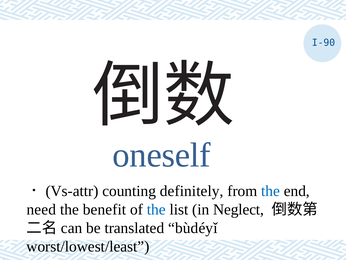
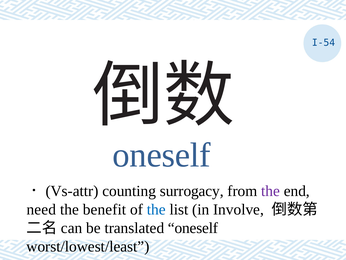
I-90: I-90 -> I-54
definitely: definitely -> surrogacy
the at (271, 191) colour: blue -> purple
Neglect: Neglect -> Involve
translated bùdéyǐ: bùdéyǐ -> oneself
